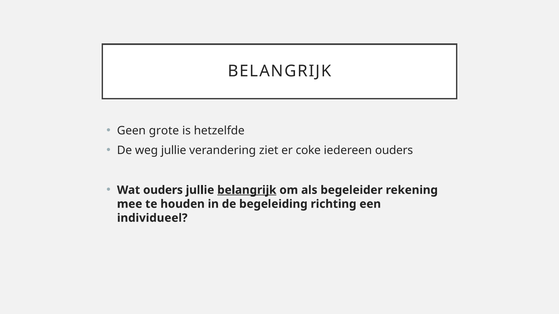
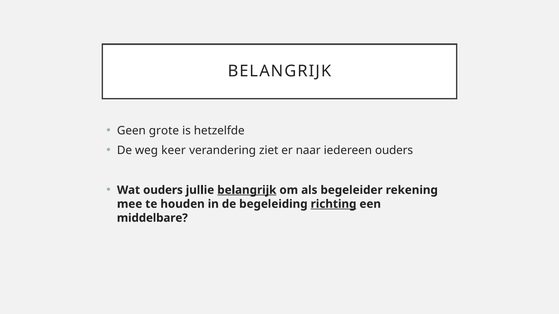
weg jullie: jullie -> keer
coke: coke -> naar
richting underline: none -> present
individueel: individueel -> middelbare
